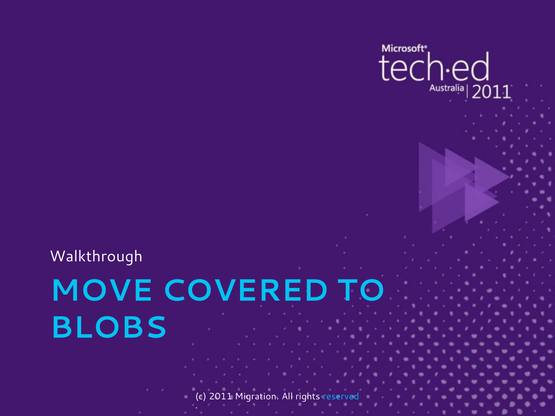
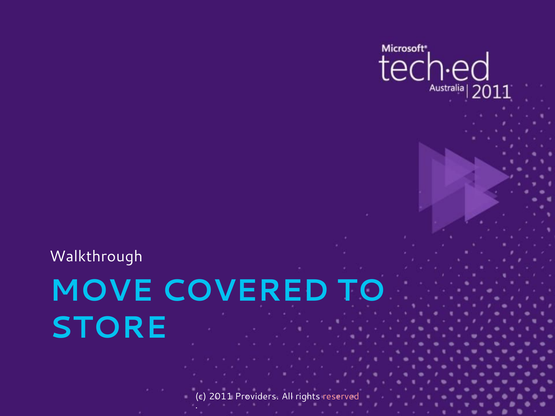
BLOBS: BLOBS -> STORE
Migration: Migration -> Providers
reserved colour: light blue -> pink
